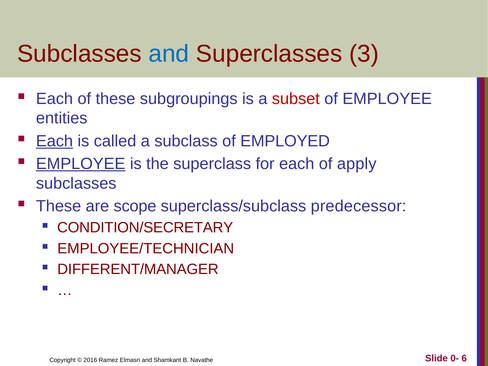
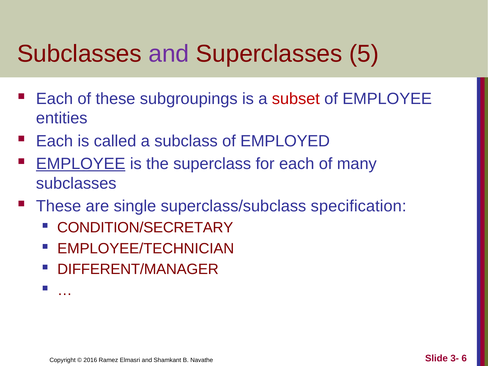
and at (169, 54) colour: blue -> purple
3: 3 -> 5
Each at (55, 141) underline: present -> none
apply: apply -> many
scope: scope -> single
predecessor: predecessor -> specification
0-: 0- -> 3-
